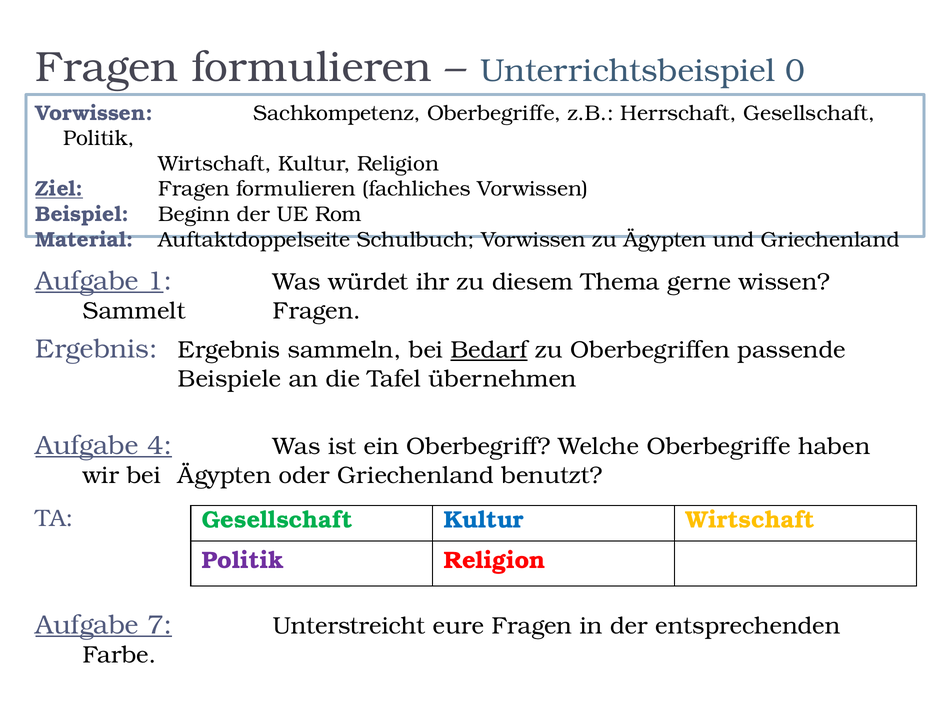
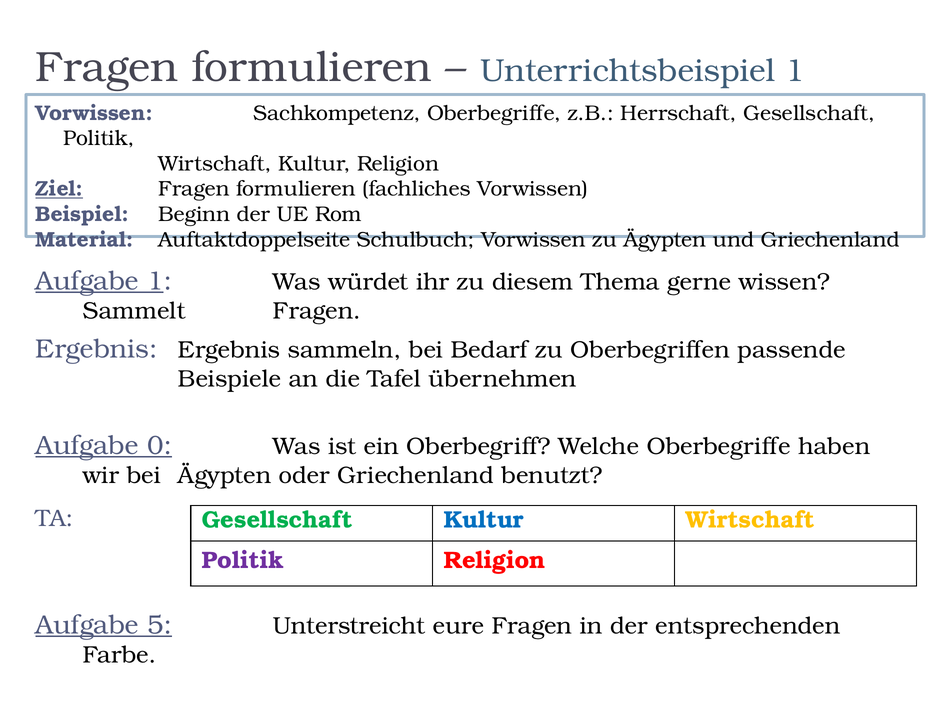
Unterrichtsbeispiel 0: 0 -> 1
Bedarf underline: present -> none
4: 4 -> 0
7: 7 -> 5
